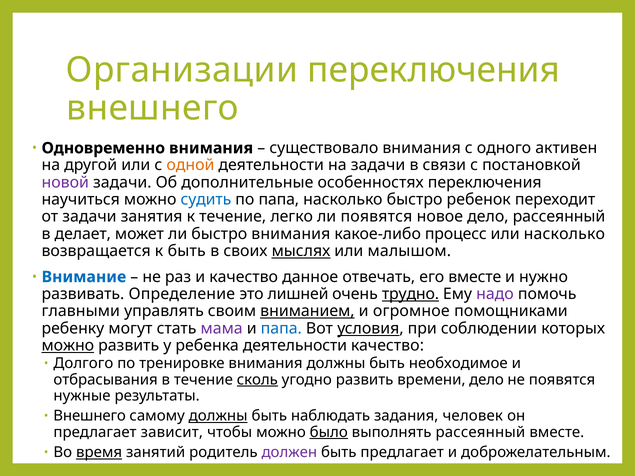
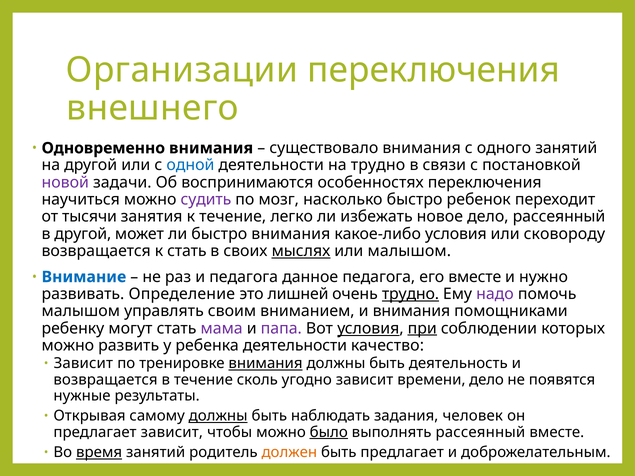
одного активен: активен -> занятий
одной colour: orange -> blue
на задачи: задачи -> трудно
дополнительные: дополнительные -> воспринимаются
судить colour: blue -> purple
по папа: папа -> мозг
от задачи: задачи -> тысячи
ли появятся: появятся -> избежать
в делает: делает -> другой
какое-либо процесс: процесс -> условия
или насколько: насколько -> сковороду
к быть: быть -> стать
и качество: качество -> педагога
данное отвечать: отвечать -> педагога
главными at (81, 311): главными -> малышом
вниманием underline: present -> none
и огромное: огромное -> внимания
папа at (281, 329) colour: blue -> purple
при underline: none -> present
можно at (68, 346) underline: present -> none
Долгого at (83, 364): Долгого -> Зависит
внимания at (266, 364) underline: none -> present
необходимое: необходимое -> деятельность
отбрасывания at (106, 380): отбрасывания -> возвращается
сколь underline: present -> none
угодно развить: развить -> зависит
Внешнего at (90, 416): Внешнего -> Открывая
должен colour: purple -> orange
